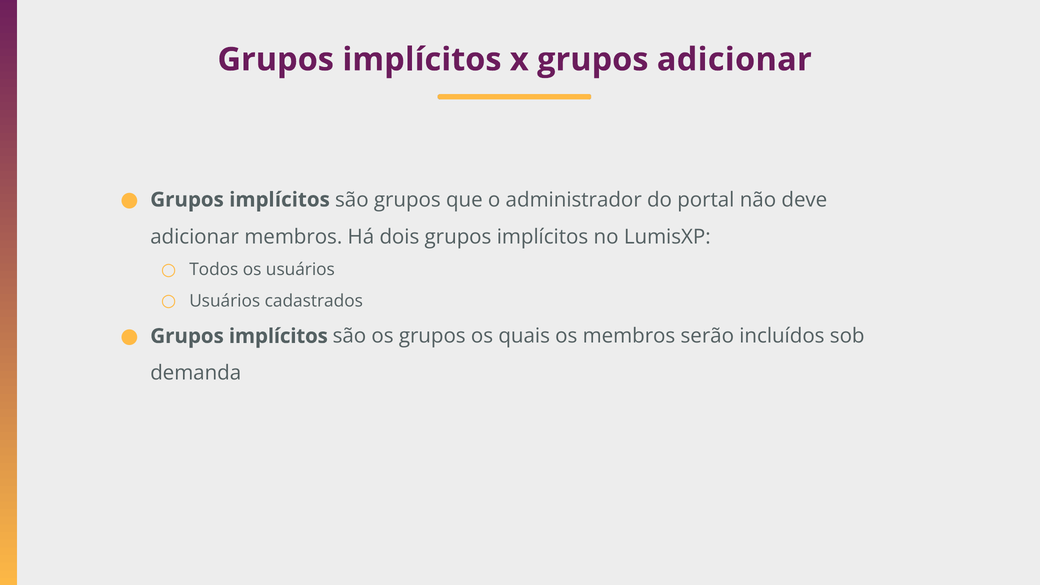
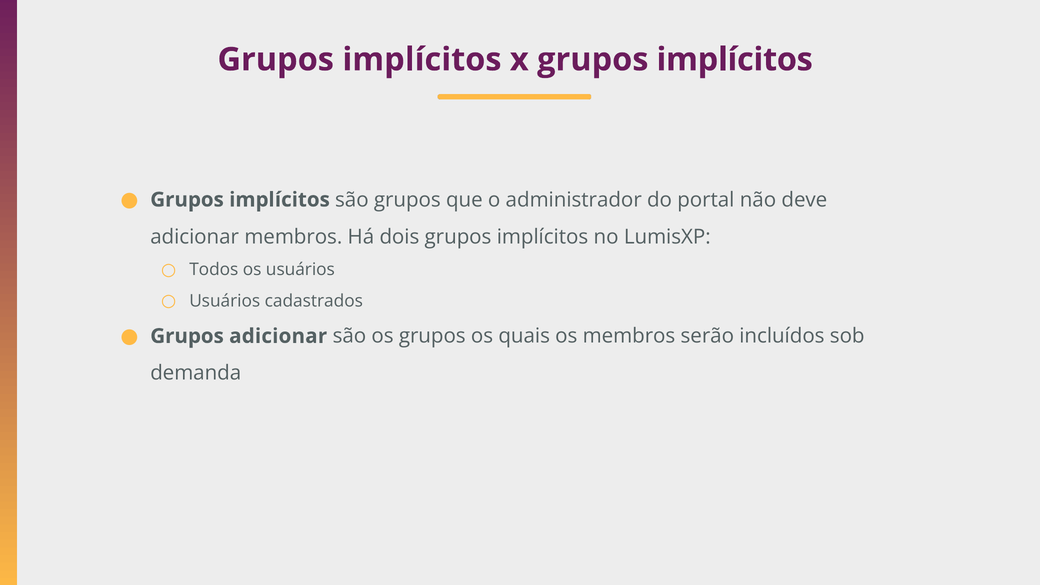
x grupos adicionar: adicionar -> implícitos
implícitos at (278, 336): implícitos -> adicionar
